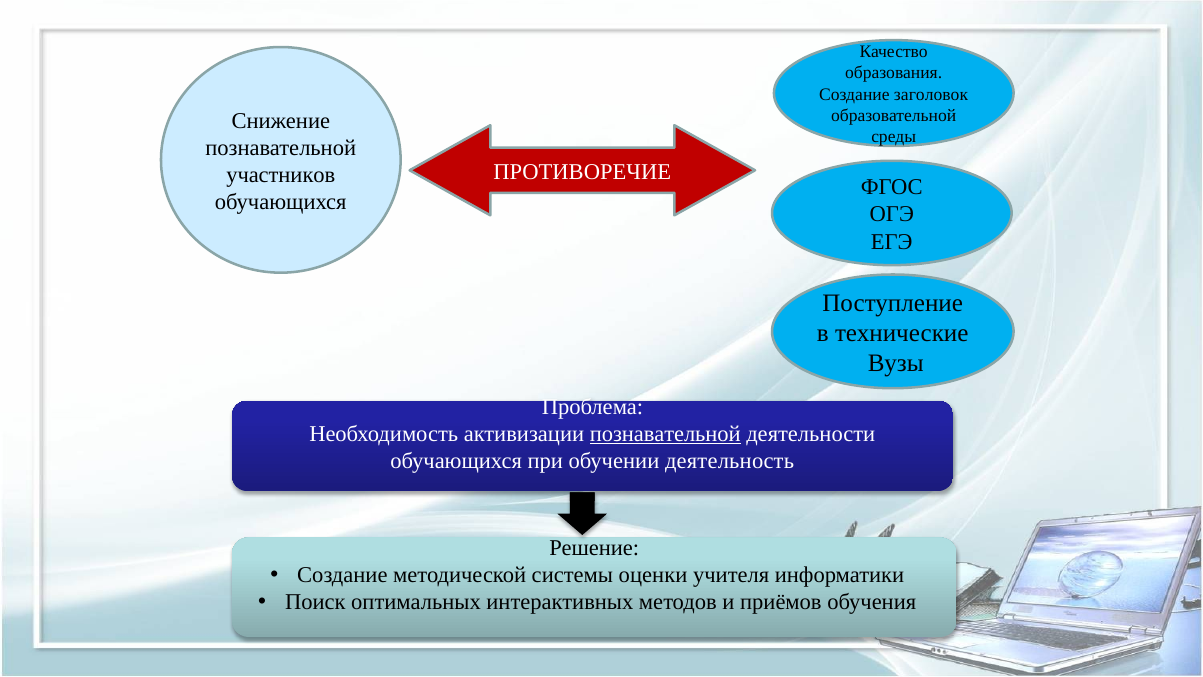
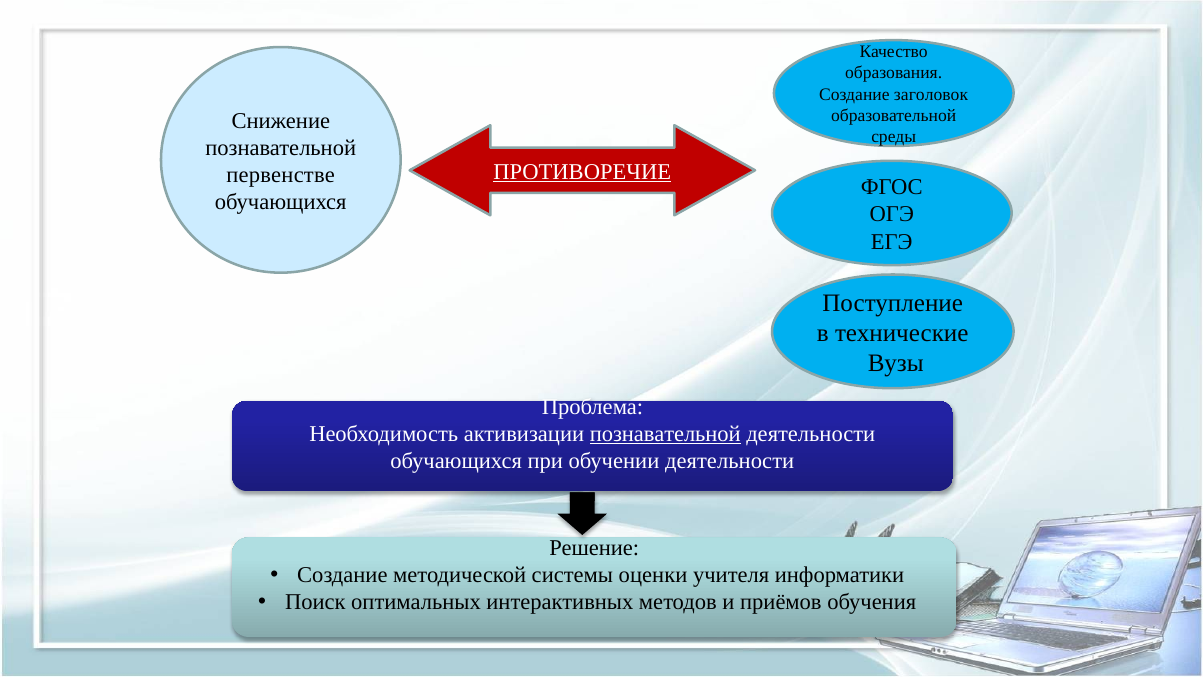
ПРОТИВОРЕЧИЕ underline: none -> present
участников: участников -> первенстве
обучении деятельность: деятельность -> деятельности
